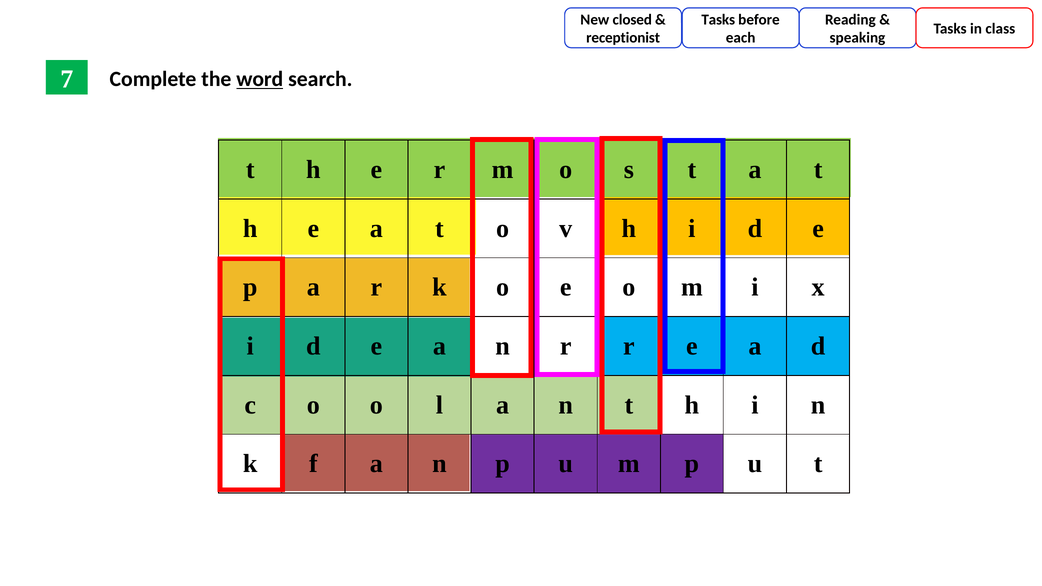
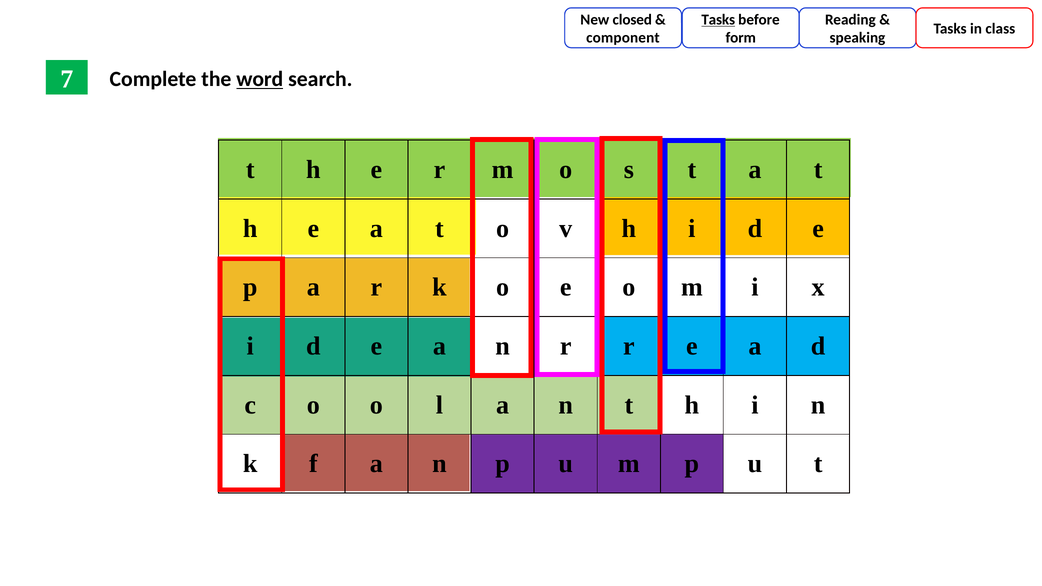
Tasks at (718, 20) underline: none -> present
receptionist: receptionist -> component
each: each -> form
